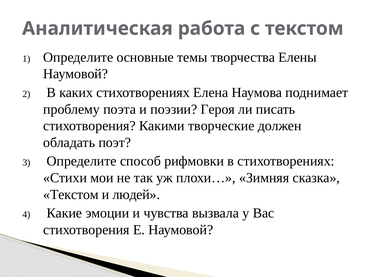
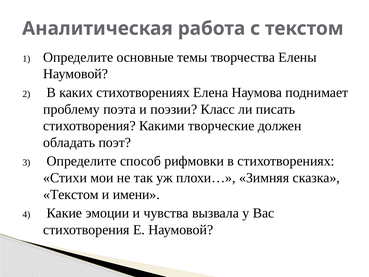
Героя: Героя -> Класс
людей: людей -> имени
